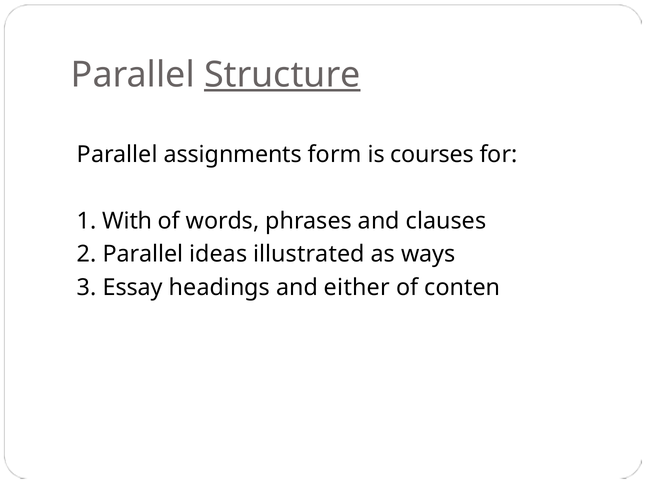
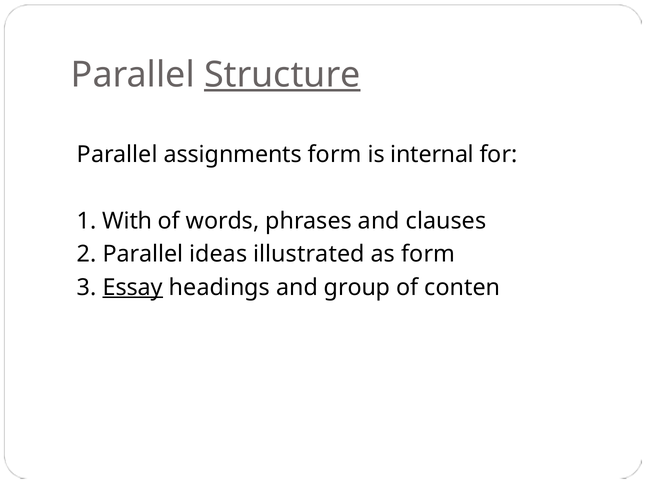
courses: courses -> internal
as ways: ways -> form
Essay underline: none -> present
either: either -> group
